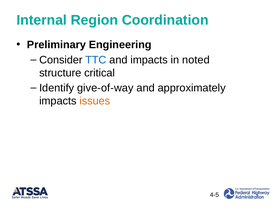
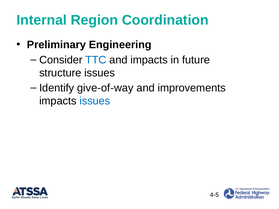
noted: noted -> future
structure critical: critical -> issues
approximately: approximately -> improvements
issues at (95, 101) colour: orange -> blue
